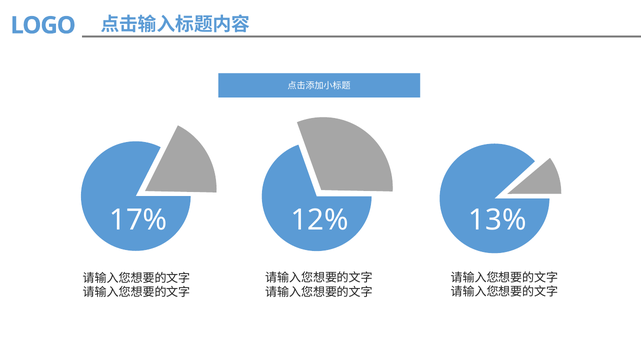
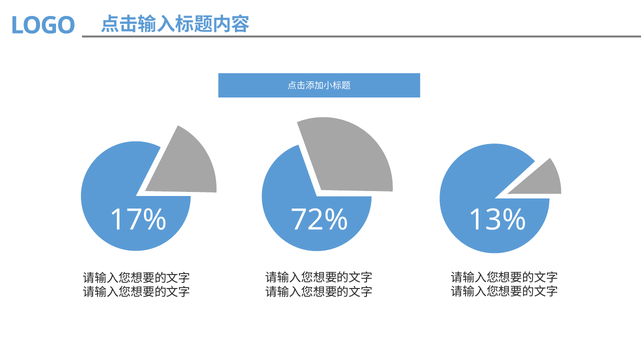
12%: 12% -> 72%
